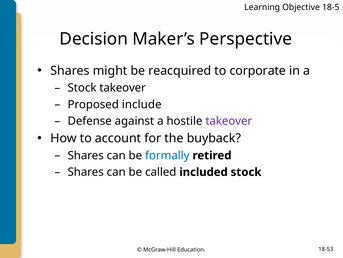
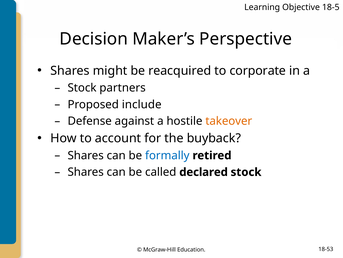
Stock takeover: takeover -> partners
takeover at (229, 121) colour: purple -> orange
included: included -> declared
